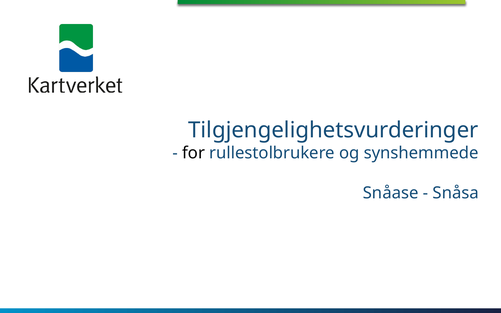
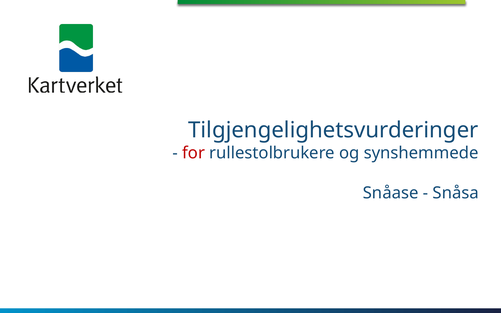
for colour: black -> red
